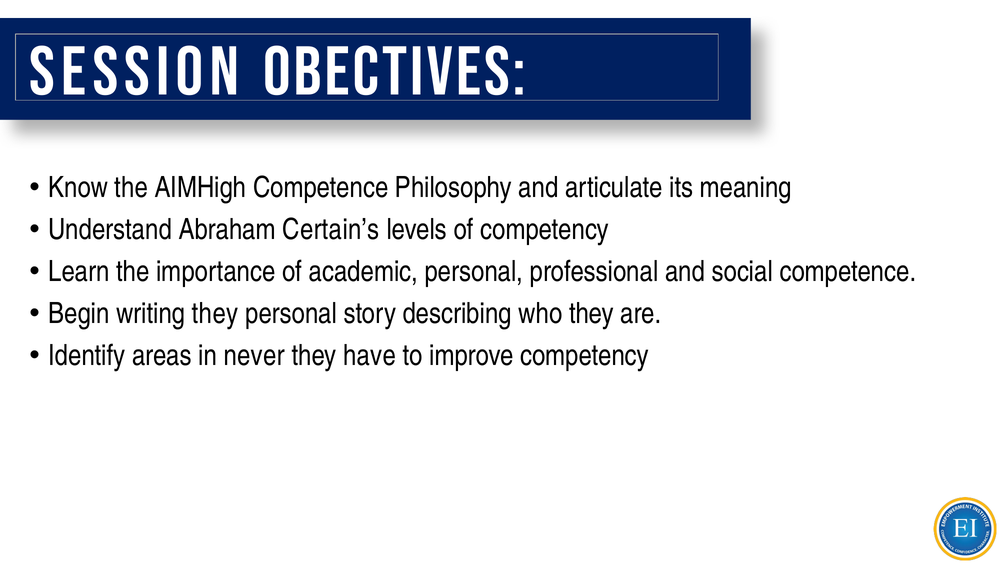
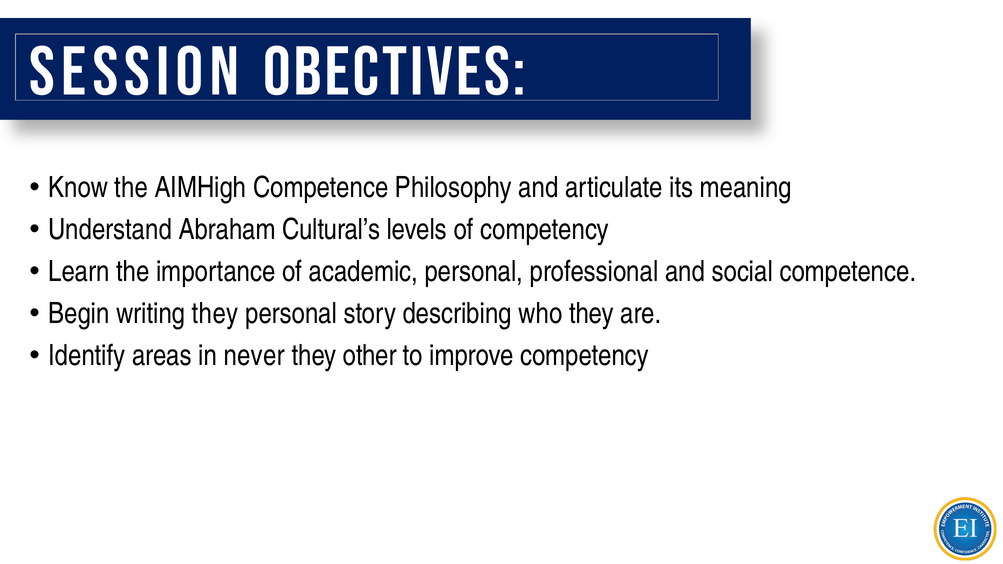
Certain’s: Certain’s -> Cultural’s
have: have -> other
